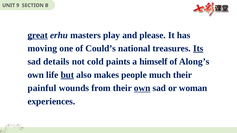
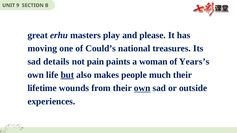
great underline: present -> none
Its underline: present -> none
cold: cold -> pain
himself: himself -> woman
Along’s: Along’s -> Years’s
painful: painful -> lifetime
woman: woman -> outside
